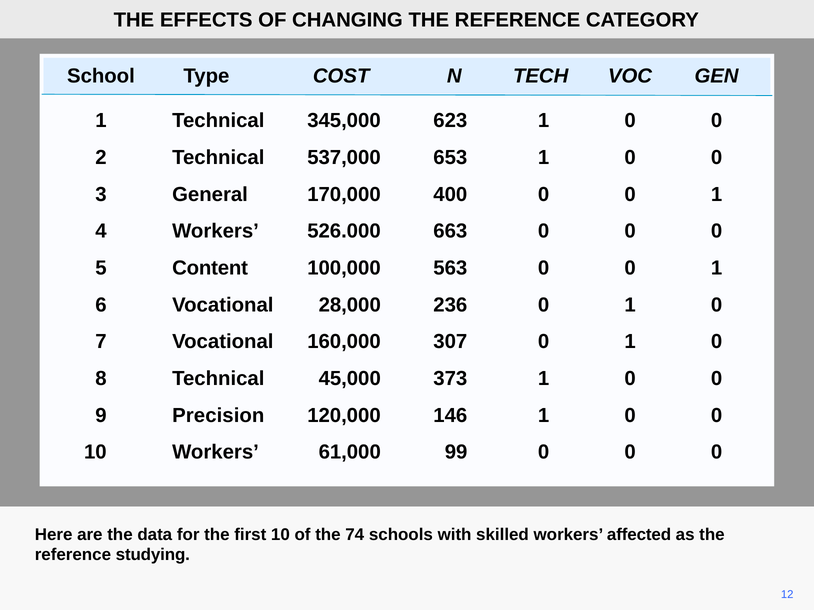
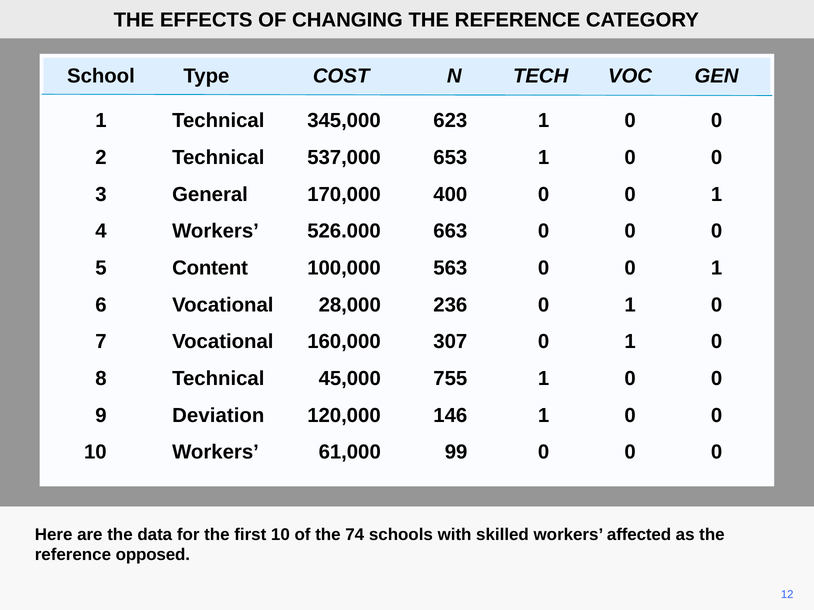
373: 373 -> 755
Precision: Precision -> Deviation
studying: studying -> opposed
